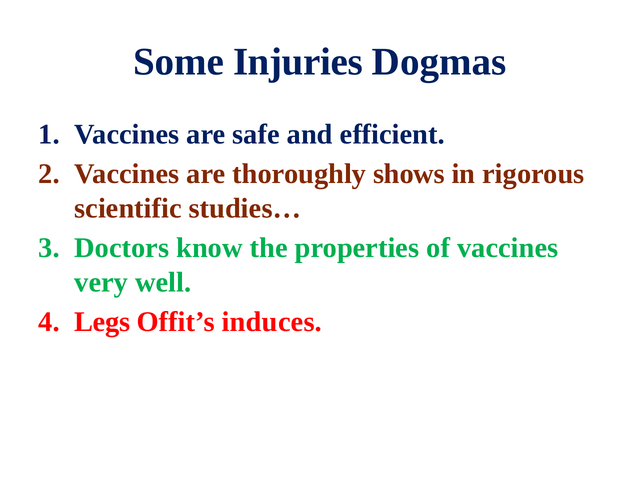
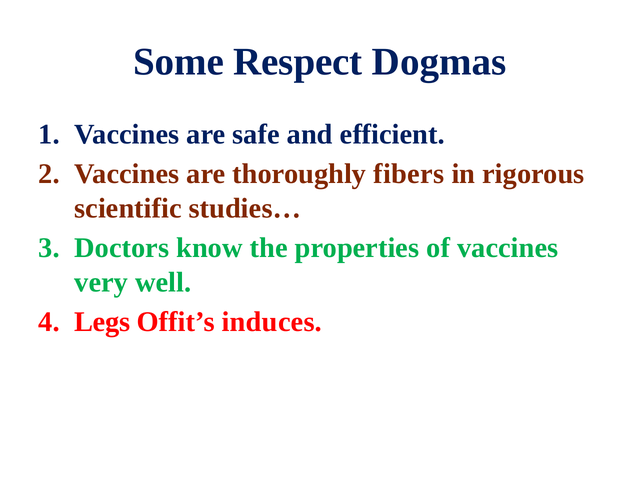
Injuries: Injuries -> Respect
shows: shows -> fibers
